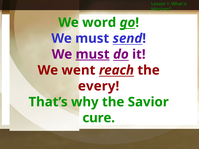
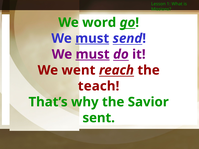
must at (92, 38) underline: none -> present
every: every -> teach
cure: cure -> sent
